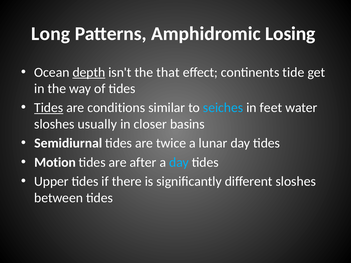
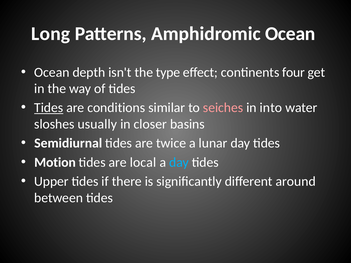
Amphidromic Losing: Losing -> Ocean
depth underline: present -> none
that: that -> type
tide: tide -> four
seiches colour: light blue -> pink
feet: feet -> into
after: after -> local
different sloshes: sloshes -> around
